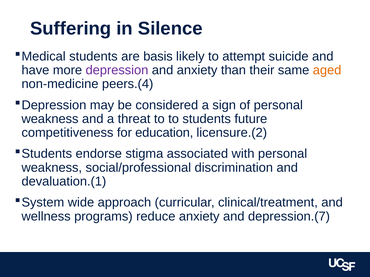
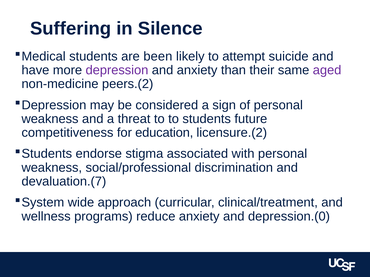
basis: basis -> been
aged colour: orange -> purple
peers.(4: peers.(4 -> peers.(2
devaluation.(1: devaluation.(1 -> devaluation.(7
depression.(7: depression.(7 -> depression.(0
